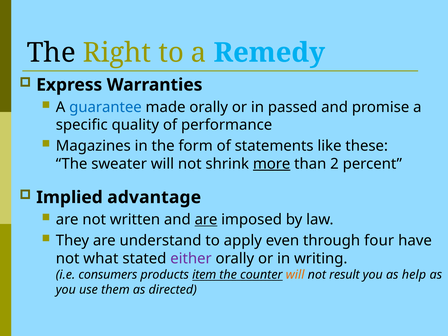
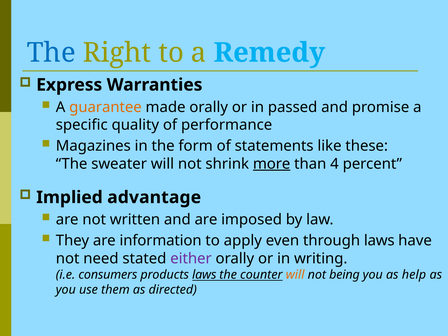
The at (51, 53) colour: black -> blue
guarantee colour: blue -> orange
2: 2 -> 4
are at (206, 220) underline: present -> none
understand: understand -> information
through four: four -> laws
what: what -> need
products item: item -> laws
result: result -> being
